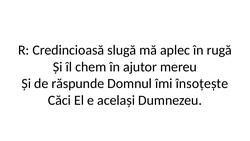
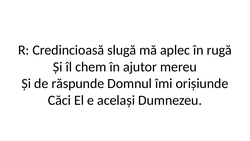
însoțește: însoțește -> orișiunde
